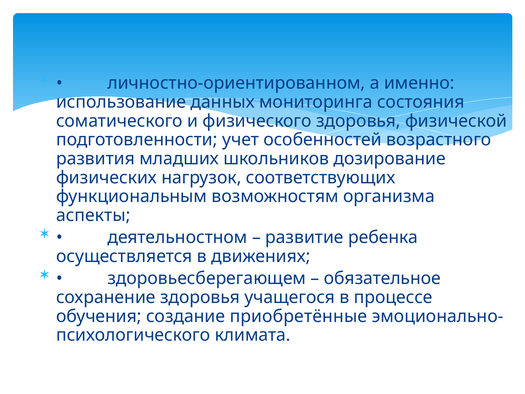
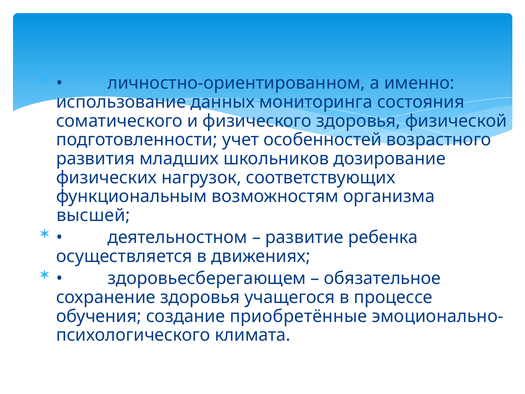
аспекты: аспекты -> высшей
